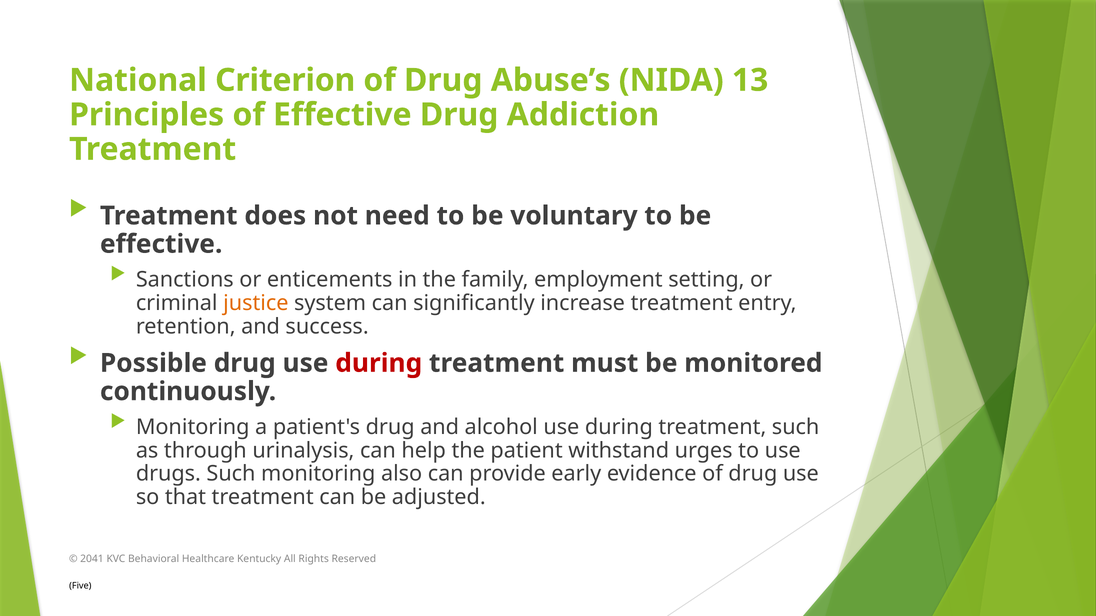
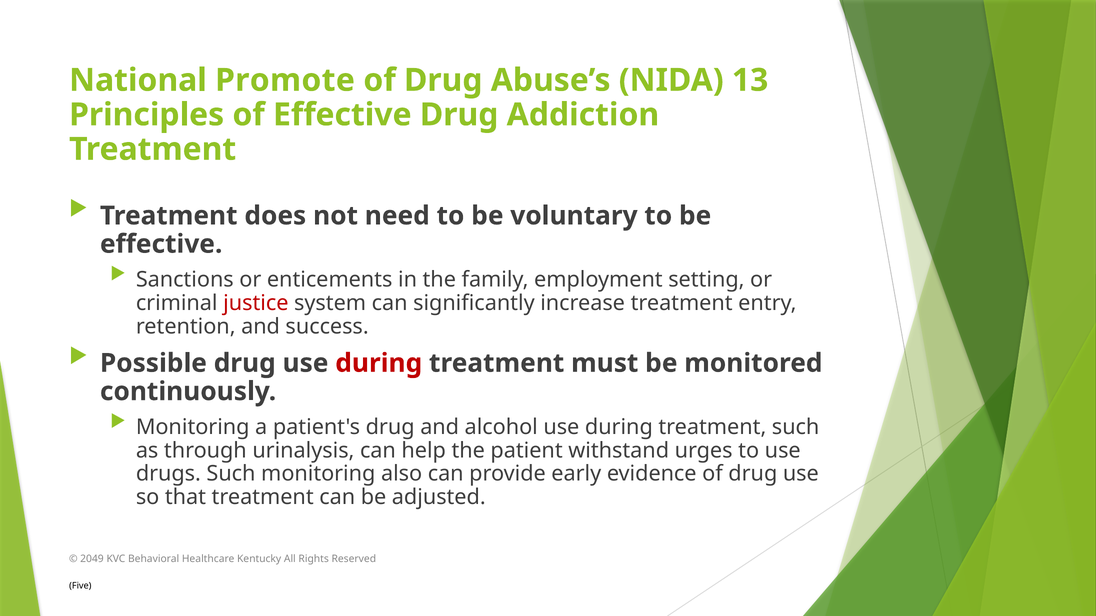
Criterion: Criterion -> Promote
justice colour: orange -> red
2041: 2041 -> 2049
